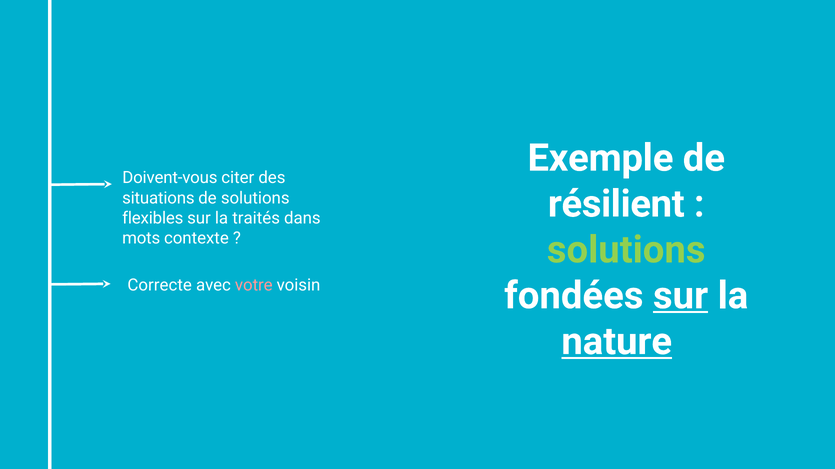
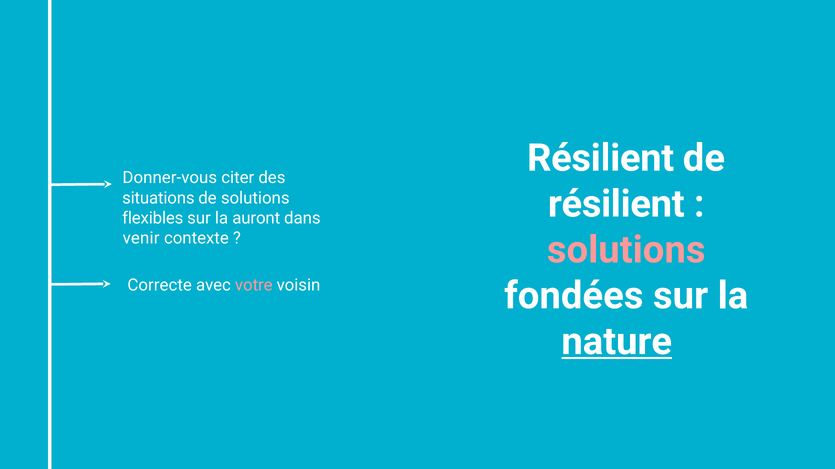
Exemple at (600, 158): Exemple -> Résilient
Doivent-vous: Doivent-vous -> Donner-vous
traités: traités -> auront
mots: mots -> venir
solutions at (626, 250) colour: light green -> pink
sur at (681, 296) underline: present -> none
